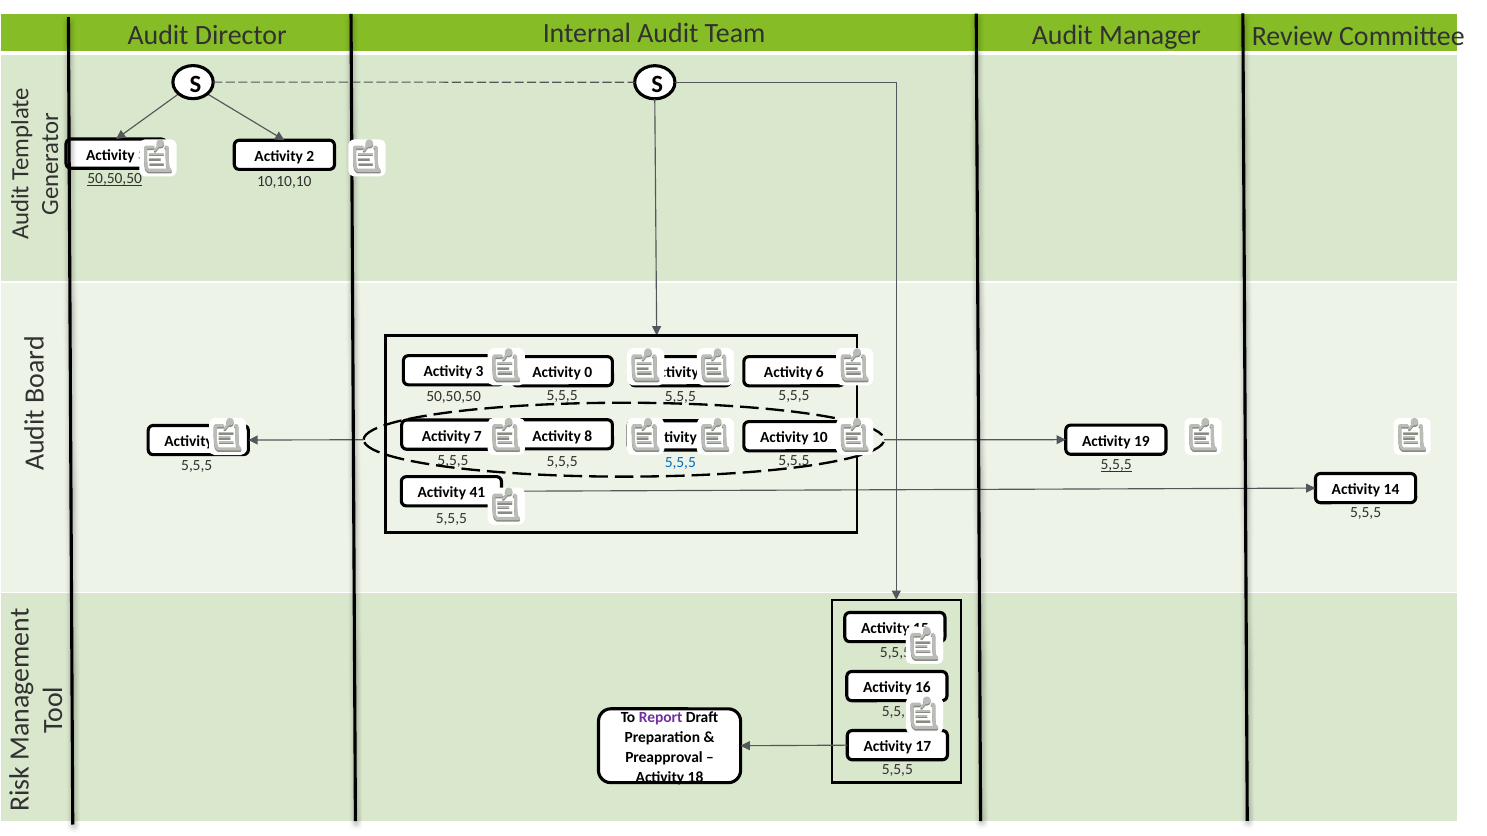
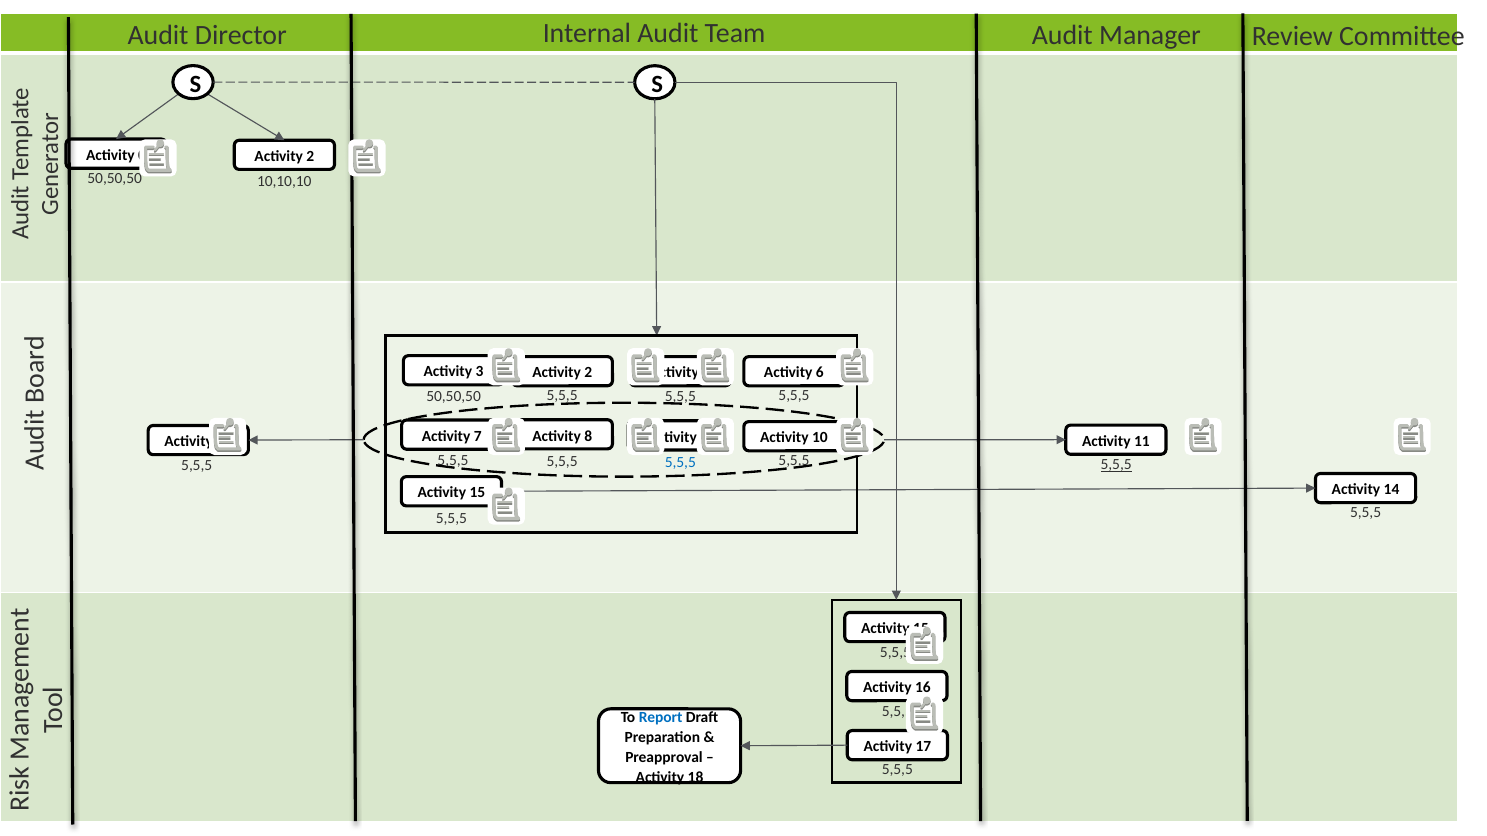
3 at (142, 155): 3 -> 0
50,50,50 at (115, 179) underline: present -> none
0 at (588, 373): 0 -> 2
19: 19 -> 11
41 at (477, 493): 41 -> 15
Report colour: purple -> blue
